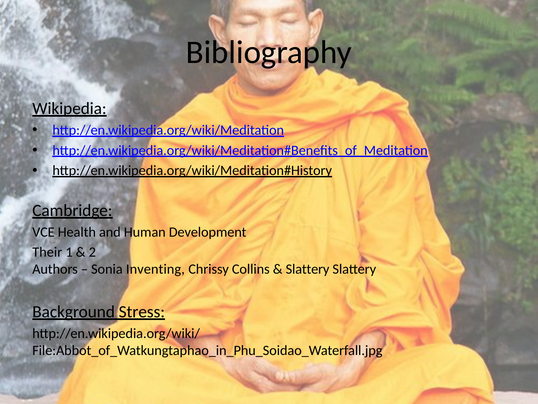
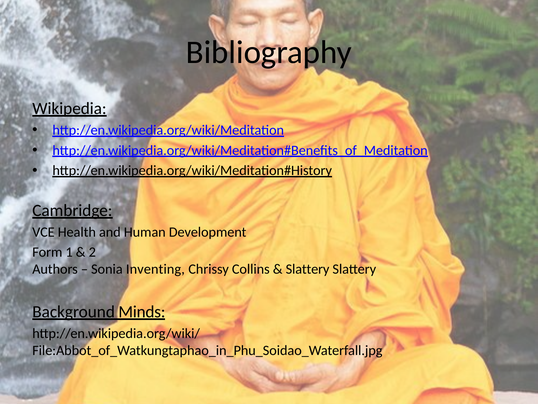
Their: Their -> Form
Stress: Stress -> Minds
